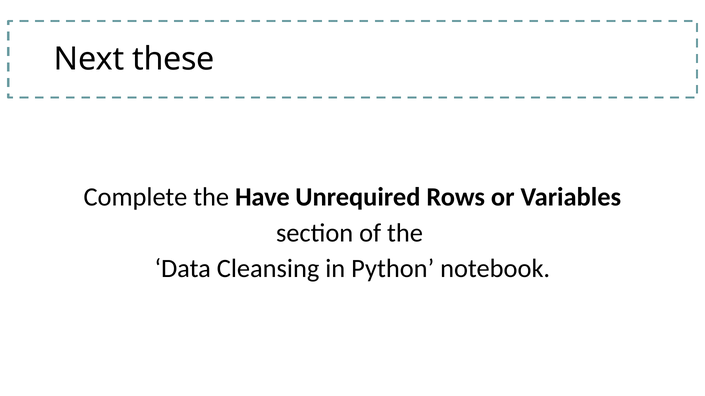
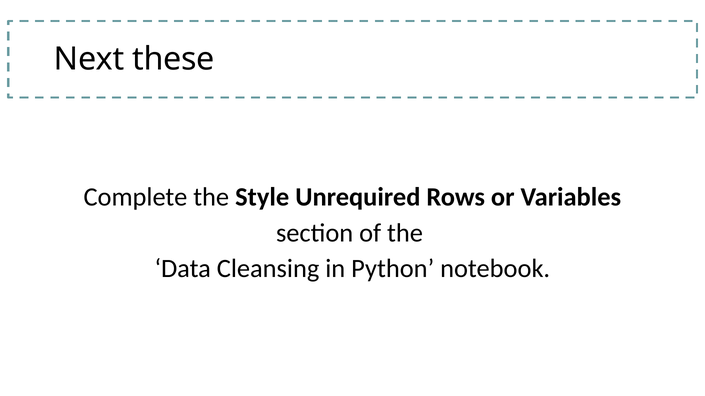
Have: Have -> Style
